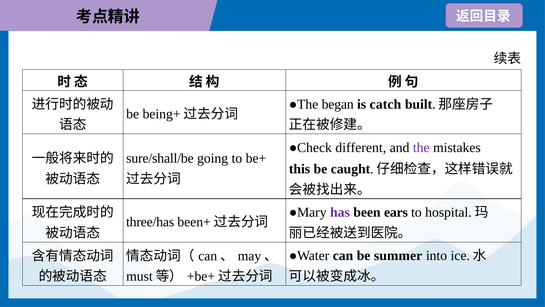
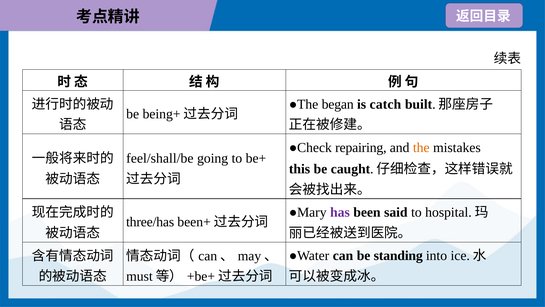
different: different -> repairing
the colour: purple -> orange
sure/shall/be: sure/shall/be -> feel/shall/be
ears: ears -> said
summer: summer -> standing
